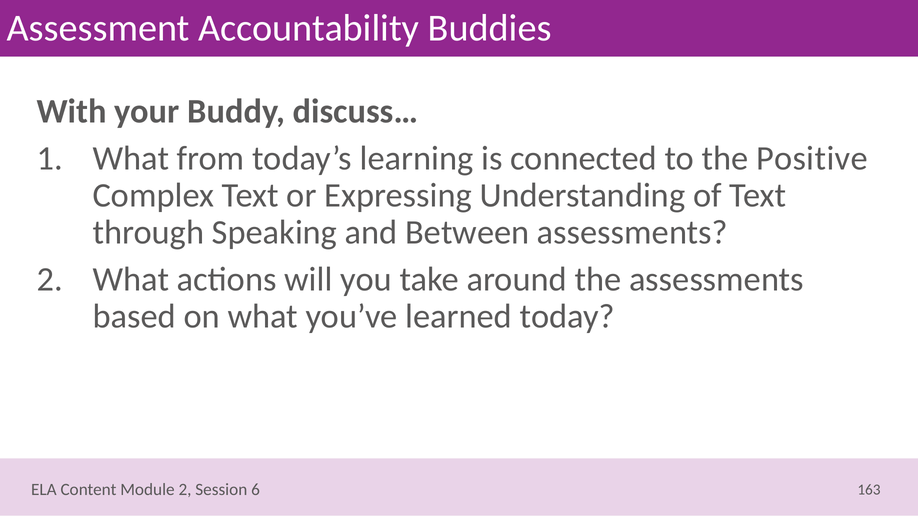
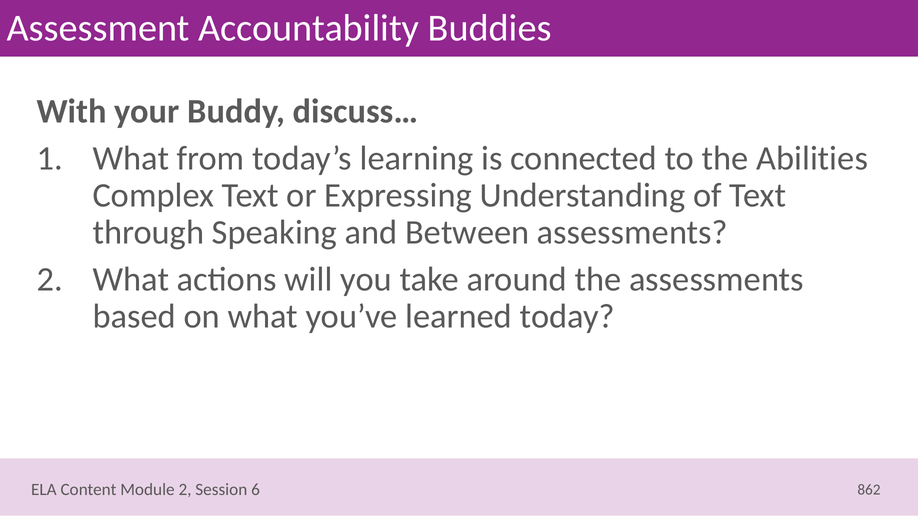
Positive: Positive -> Abilities
163: 163 -> 862
